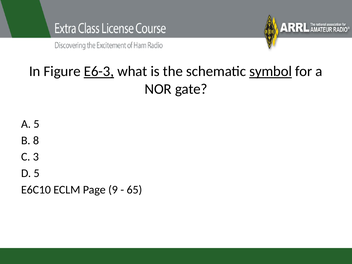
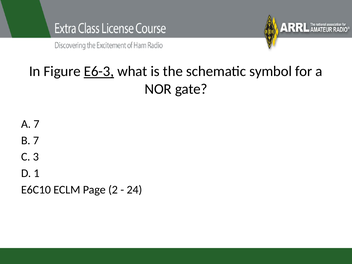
symbol underline: present -> none
A 5: 5 -> 7
B 8: 8 -> 7
D 5: 5 -> 1
9: 9 -> 2
65: 65 -> 24
